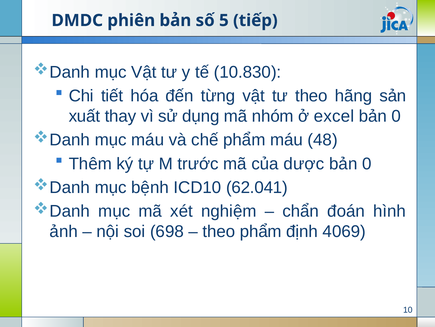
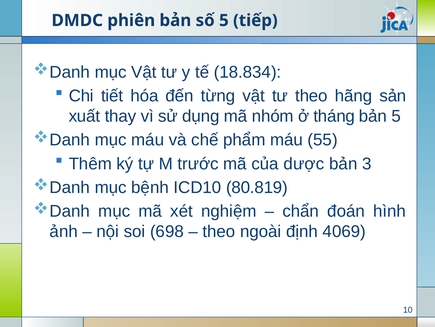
10.830: 10.830 -> 18.834
excel: excel -> tháng
0 at (396, 116): 0 -> 5
48: 48 -> 55
0 at (367, 163): 0 -> 3
62.041: 62.041 -> 80.819
theo phẩm: phẩm -> ngoài
